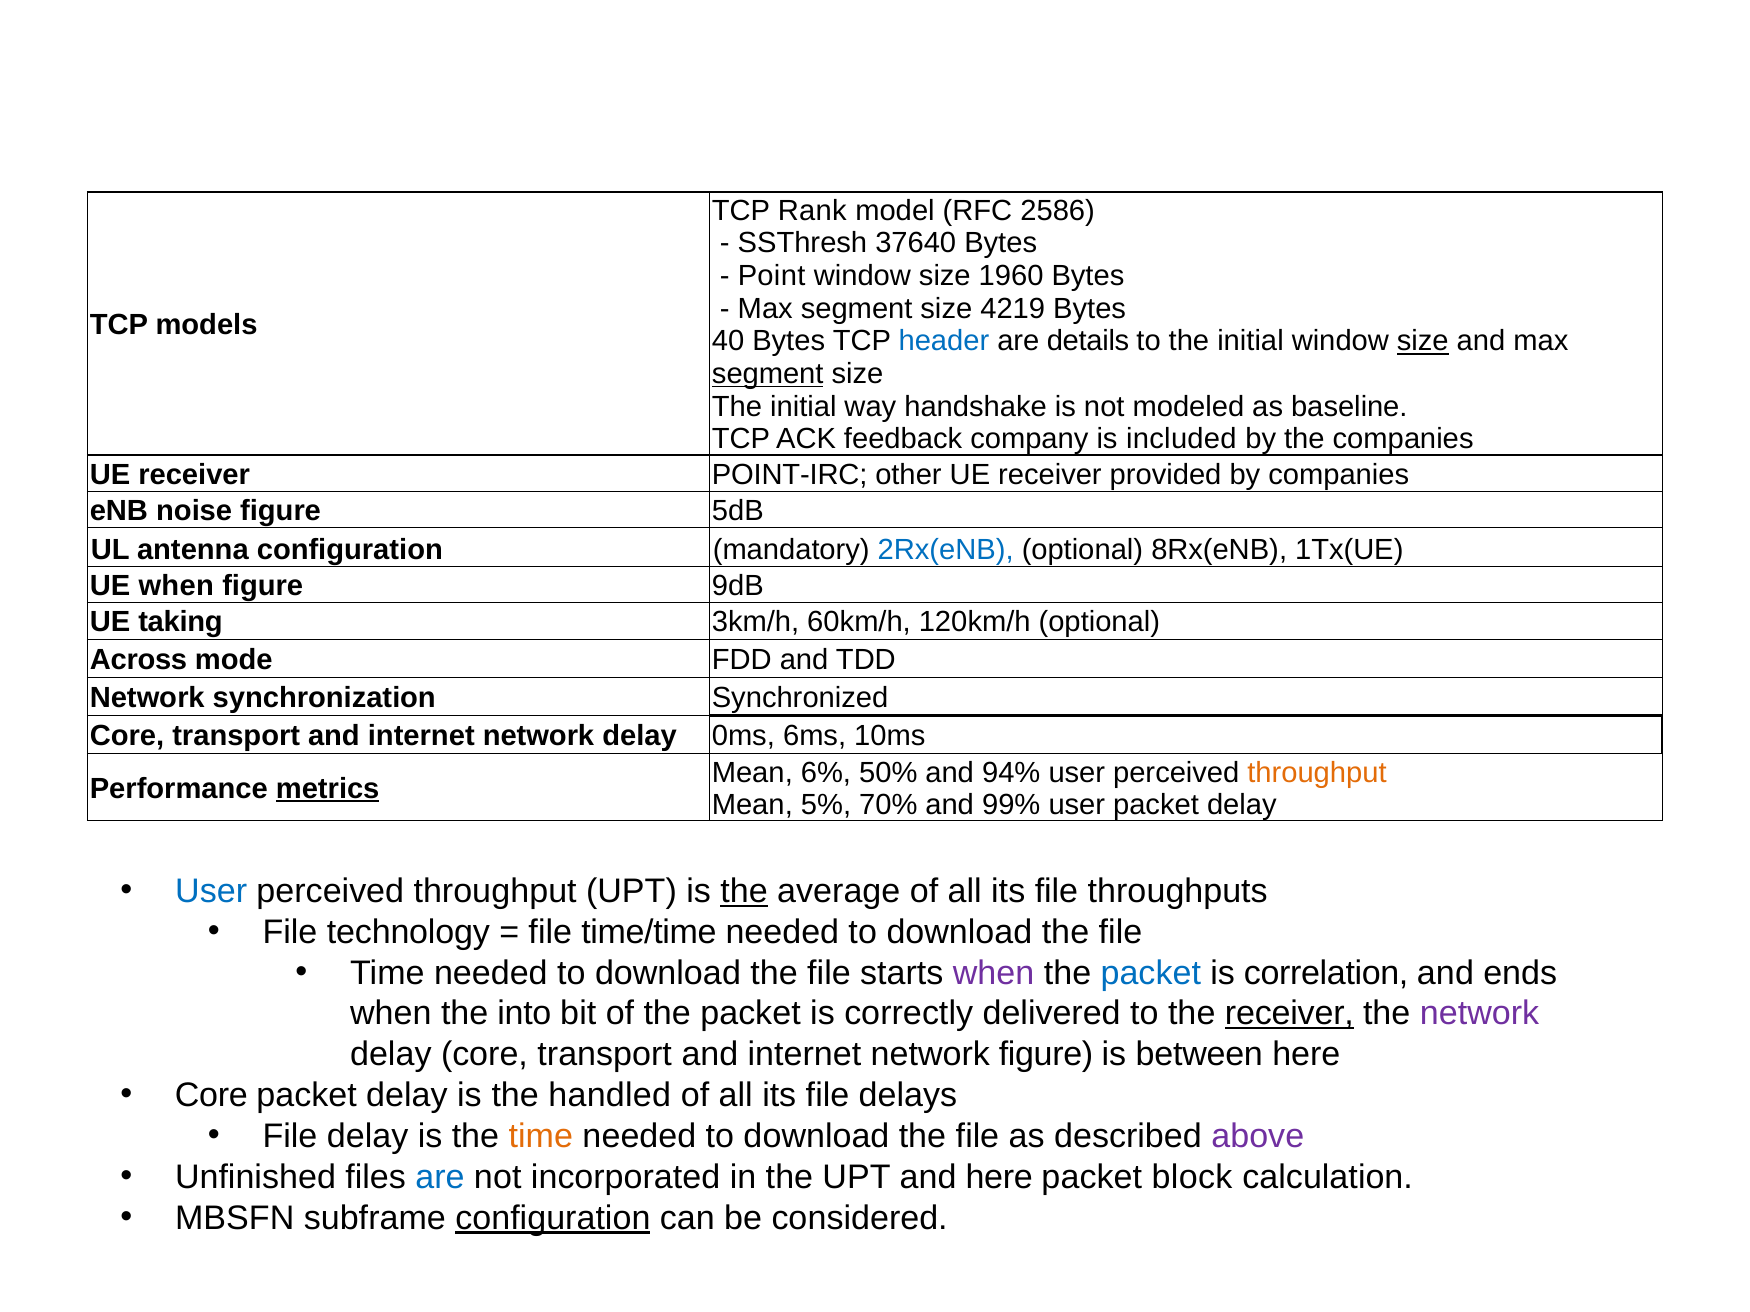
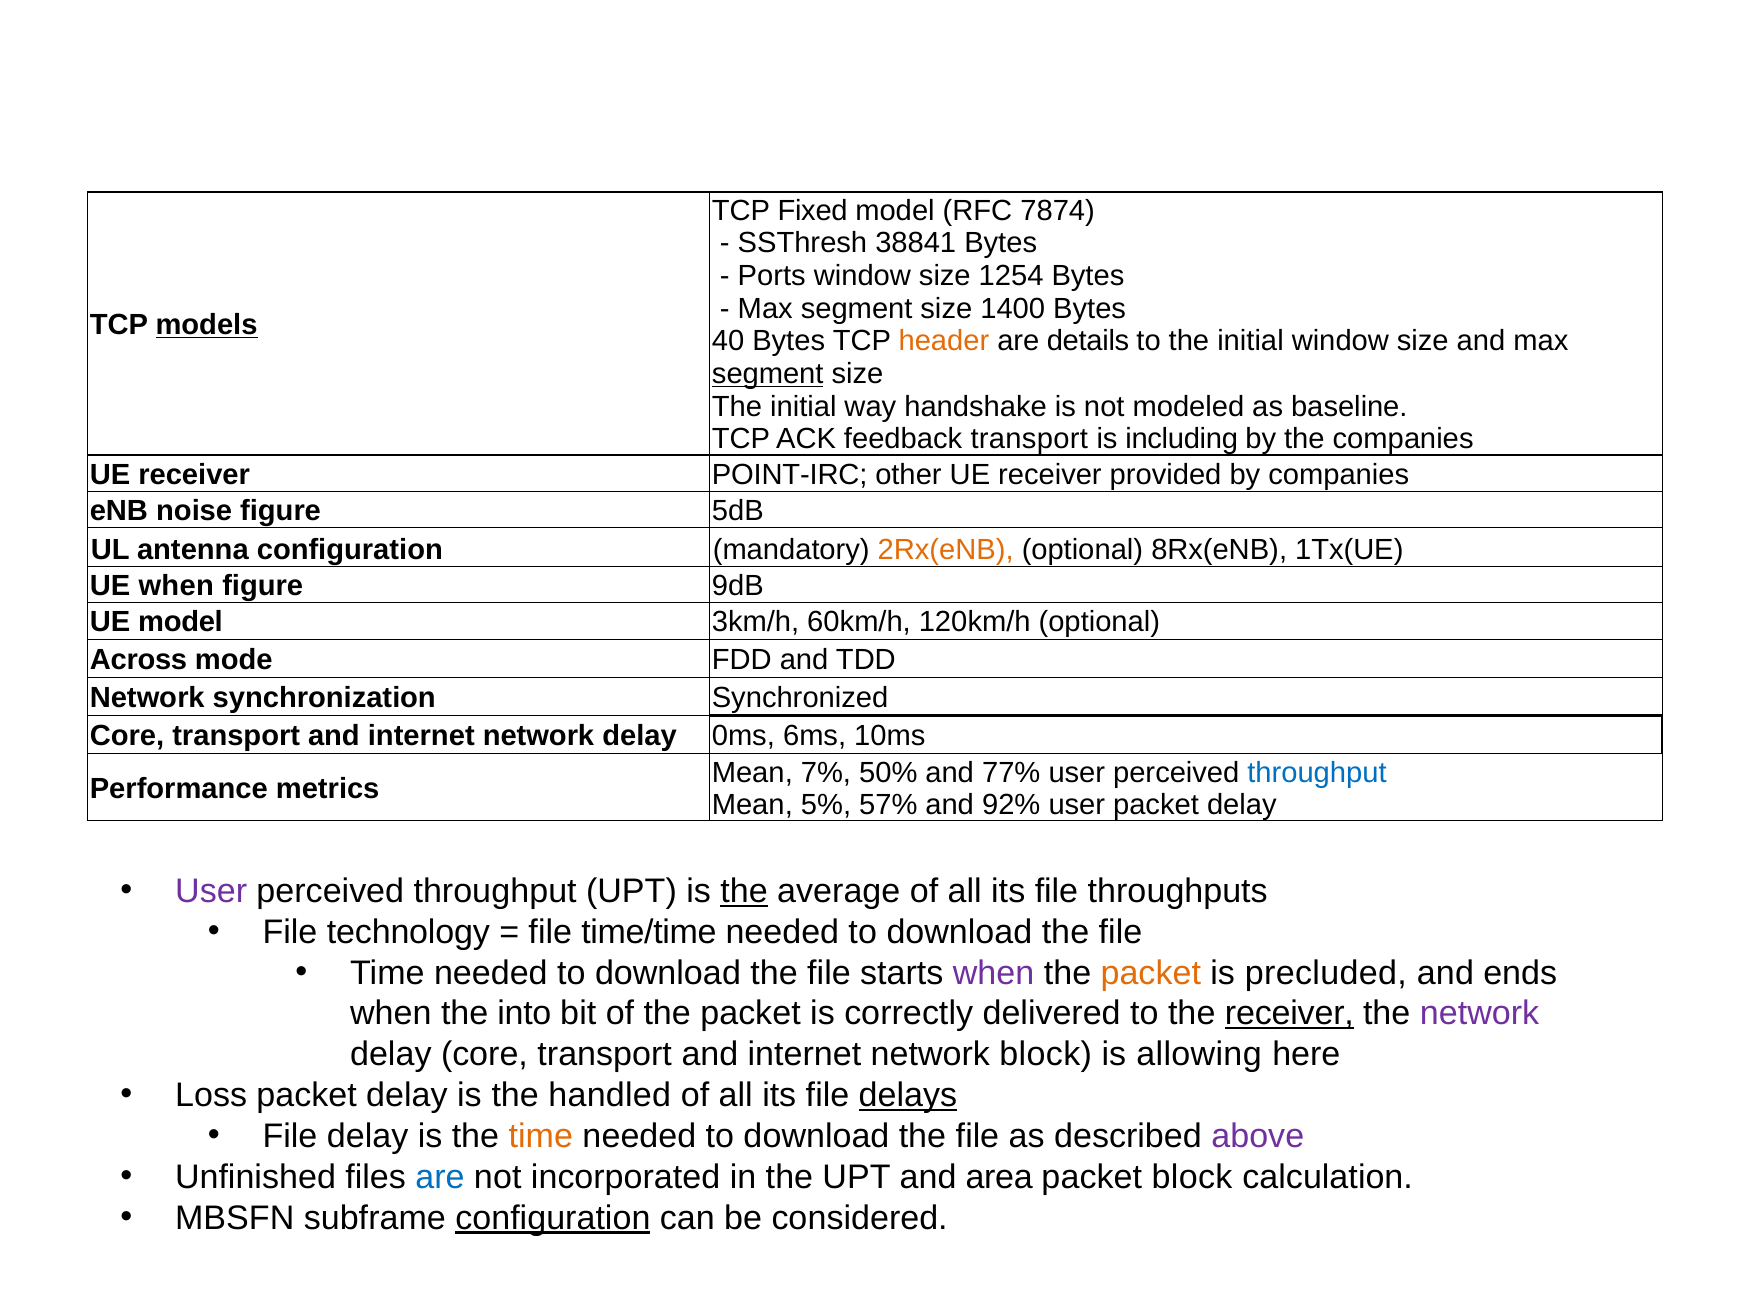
Rank: Rank -> Fixed
2586: 2586 -> 7874
37640: 37640 -> 38841
Point: Point -> Ports
1960: 1960 -> 1254
4219: 4219 -> 1400
models underline: none -> present
header colour: blue -> orange
size at (1423, 341) underline: present -> none
feedback company: company -> transport
included: included -> including
2Rx(eNB colour: blue -> orange
UE taking: taking -> model
6%: 6% -> 7%
94%: 94% -> 77%
throughput at (1317, 773) colour: orange -> blue
metrics underline: present -> none
70%: 70% -> 57%
99%: 99% -> 92%
User at (211, 891) colour: blue -> purple
packet at (1151, 973) colour: blue -> orange
correlation: correlation -> precluded
network figure: figure -> block
between: between -> allowing
Core at (211, 1096): Core -> Loss
delays underline: none -> present
and here: here -> area
